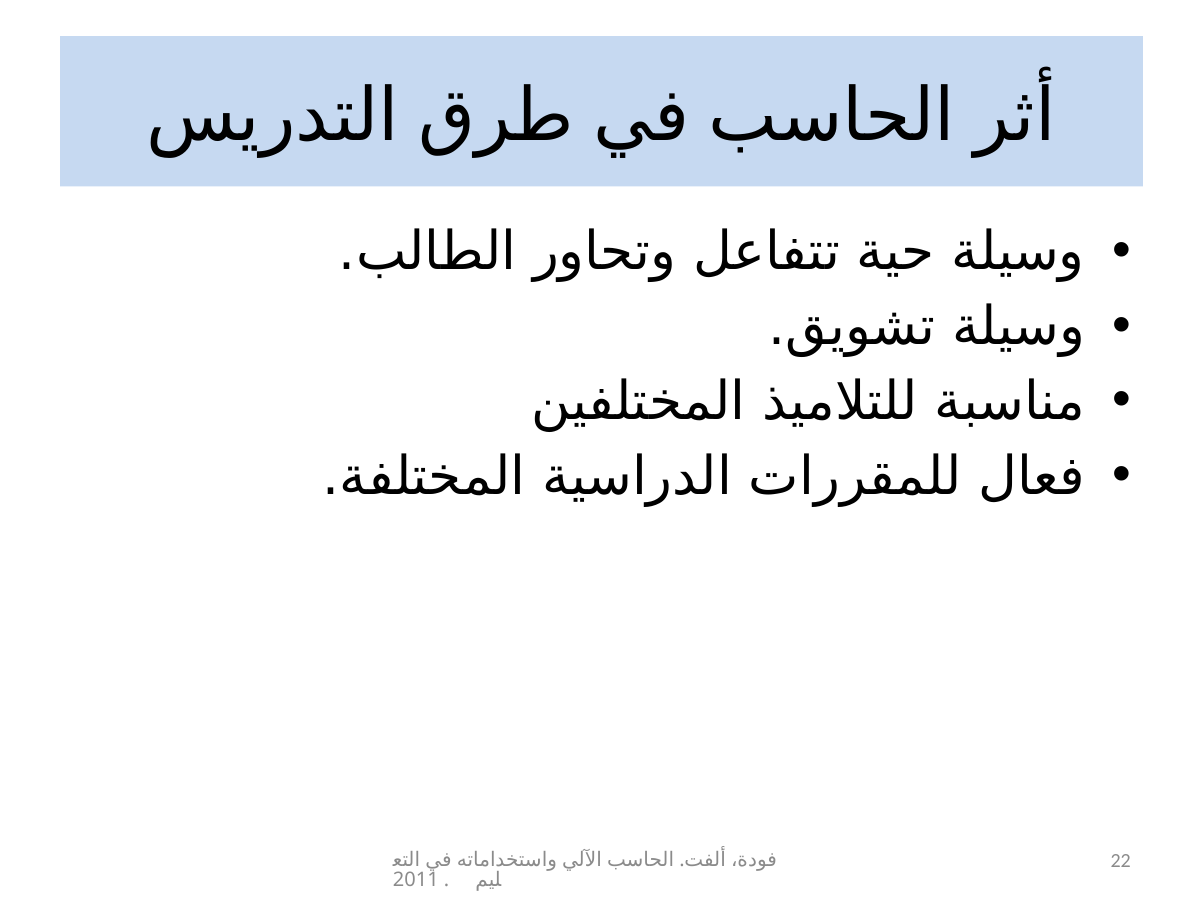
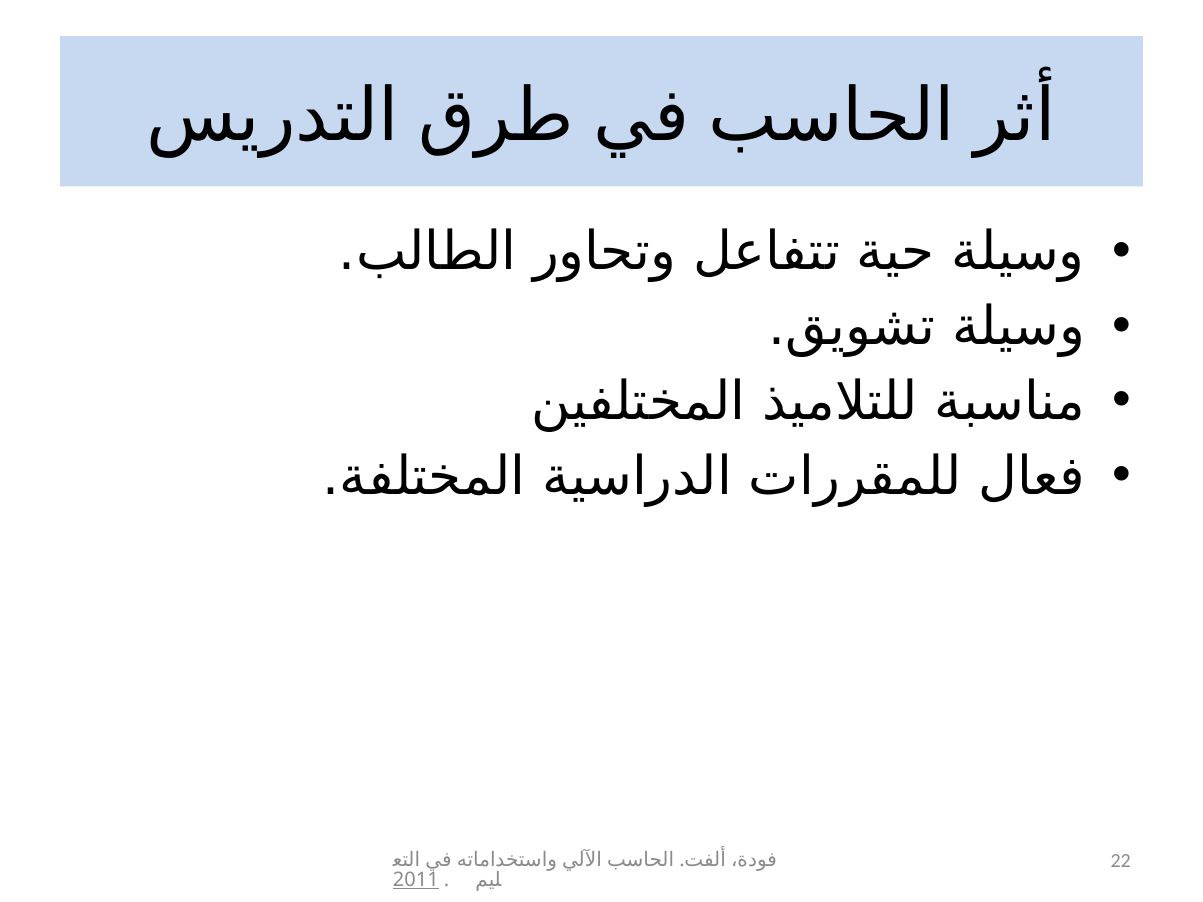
2011 underline: none -> present
